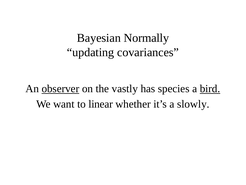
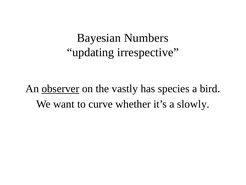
Normally: Normally -> Numbers
covariances: covariances -> irrespective
bird underline: present -> none
linear: linear -> curve
